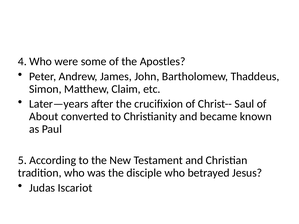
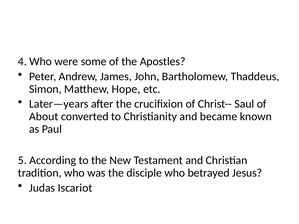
Claim: Claim -> Hope
